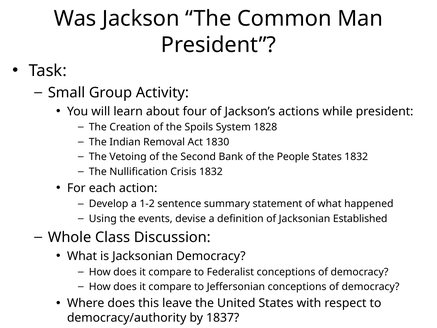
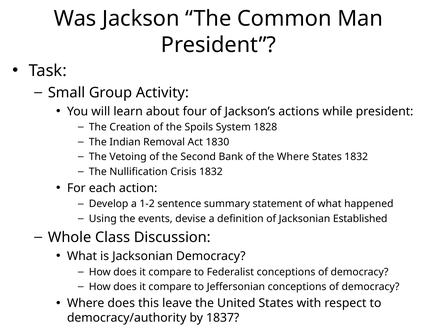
the People: People -> Where
